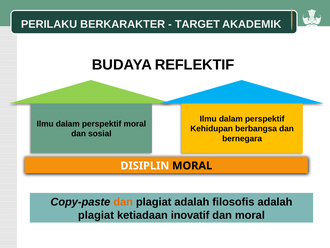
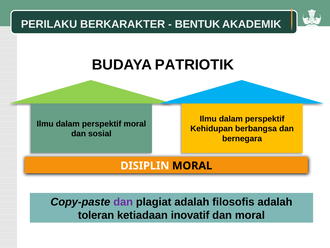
TARGET: TARGET -> BENTUK
REFLEKTIF: REFLEKTIF -> PATRIOTIK
dan at (123, 202) colour: orange -> purple
plagiat at (96, 215): plagiat -> toleran
